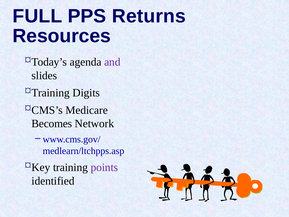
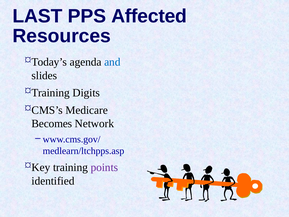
FULL: FULL -> LAST
Returns: Returns -> Affected
and colour: purple -> blue
